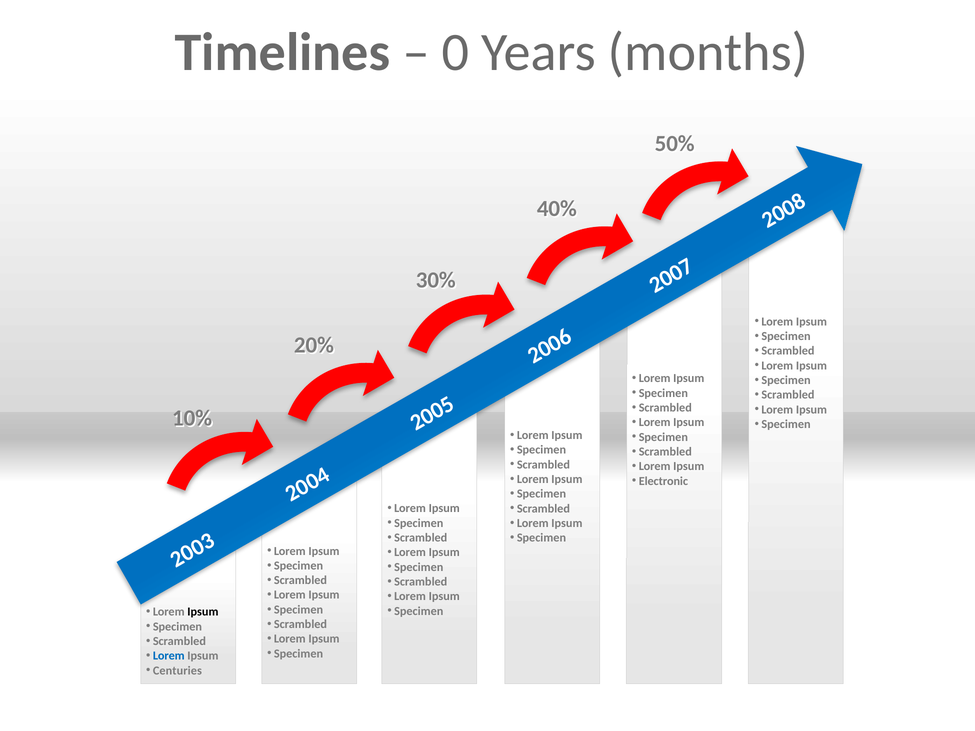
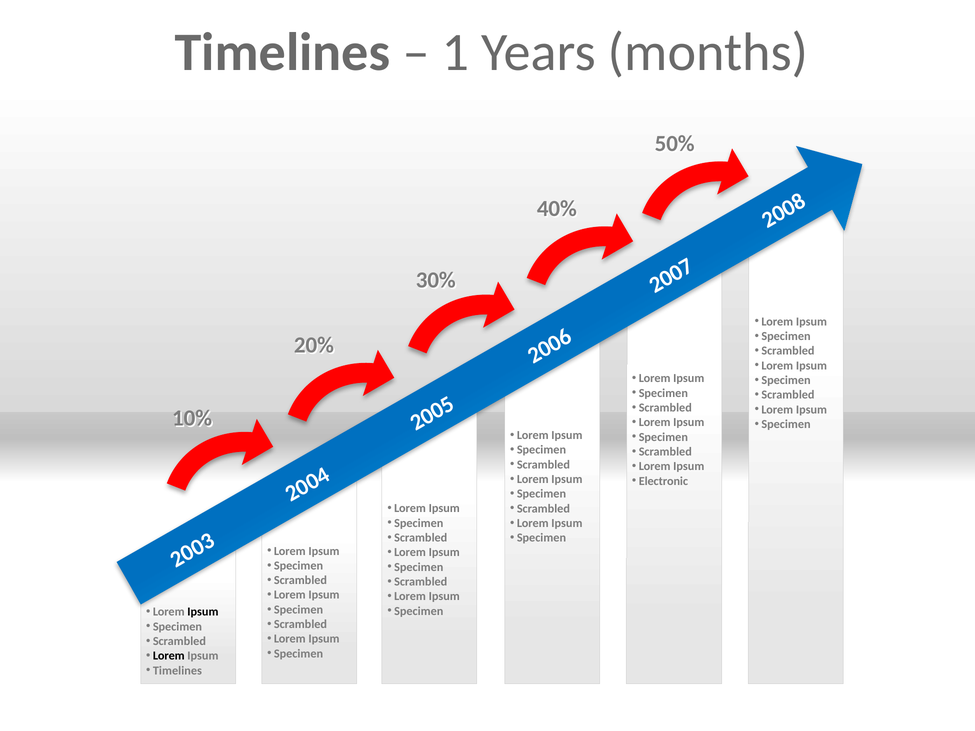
0 at (456, 53): 0 -> 1
Lorem at (169, 656) colour: blue -> black
Centuries at (177, 671): Centuries -> Timelines
